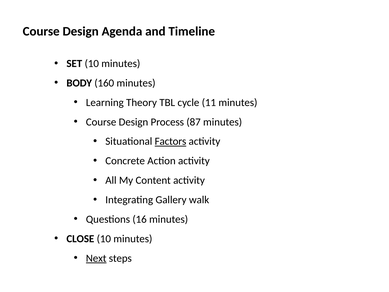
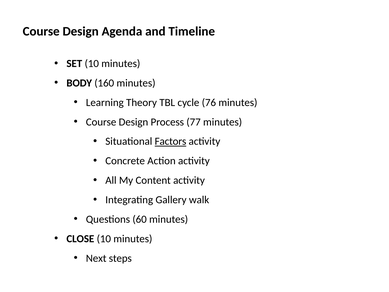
11: 11 -> 76
87: 87 -> 77
16: 16 -> 60
Next underline: present -> none
